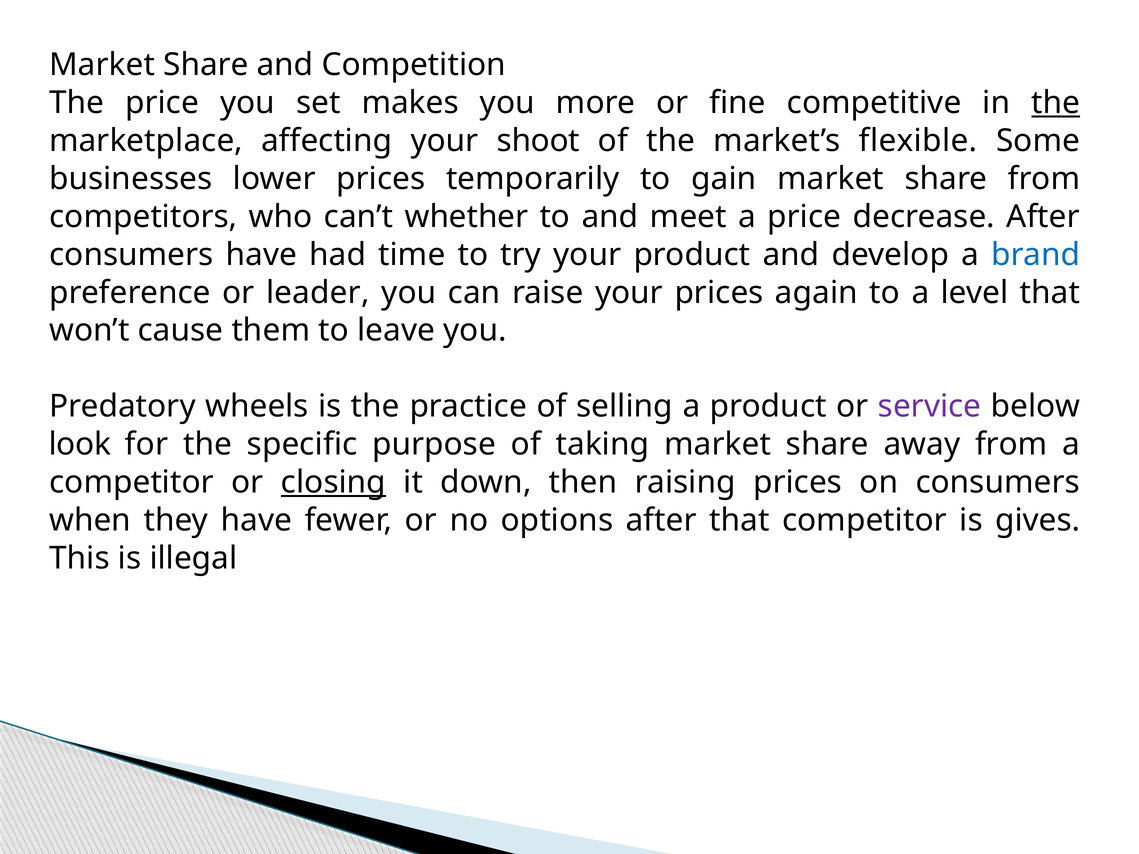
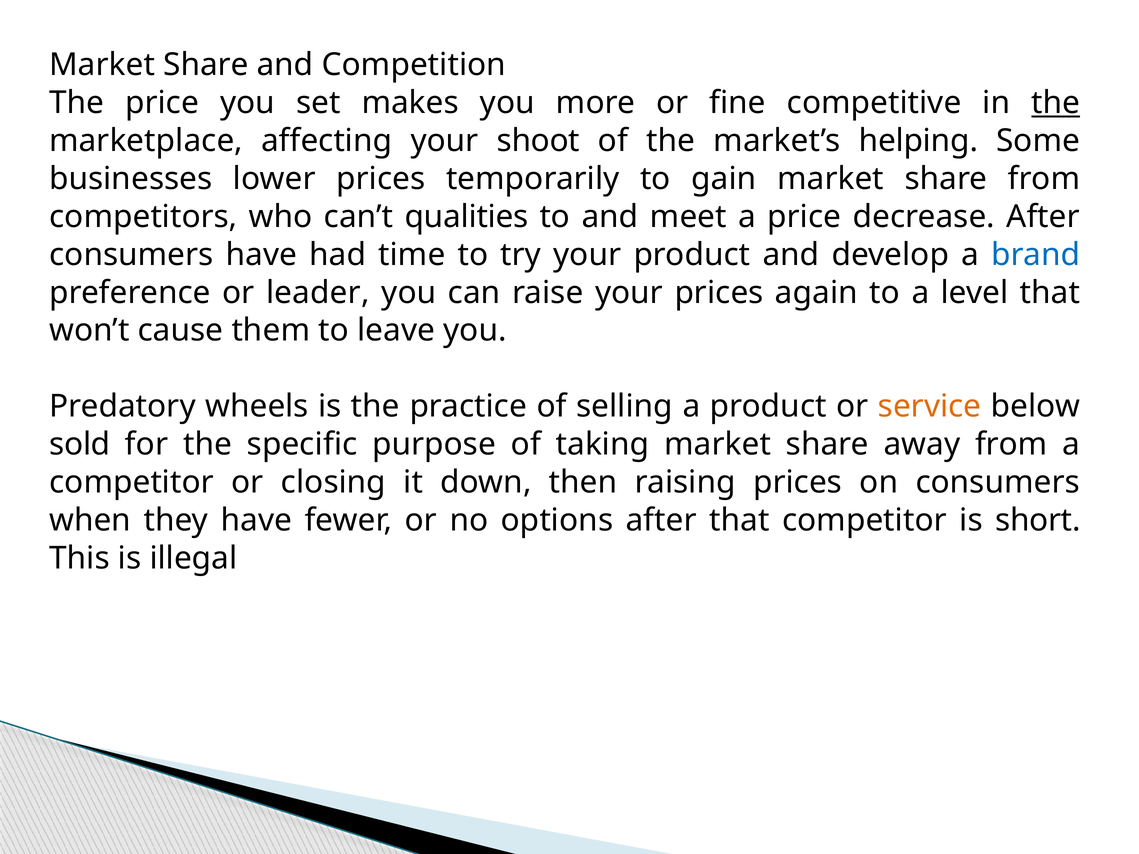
flexible: flexible -> helping
whether: whether -> qualities
service colour: purple -> orange
look: look -> sold
closing underline: present -> none
gives: gives -> short
